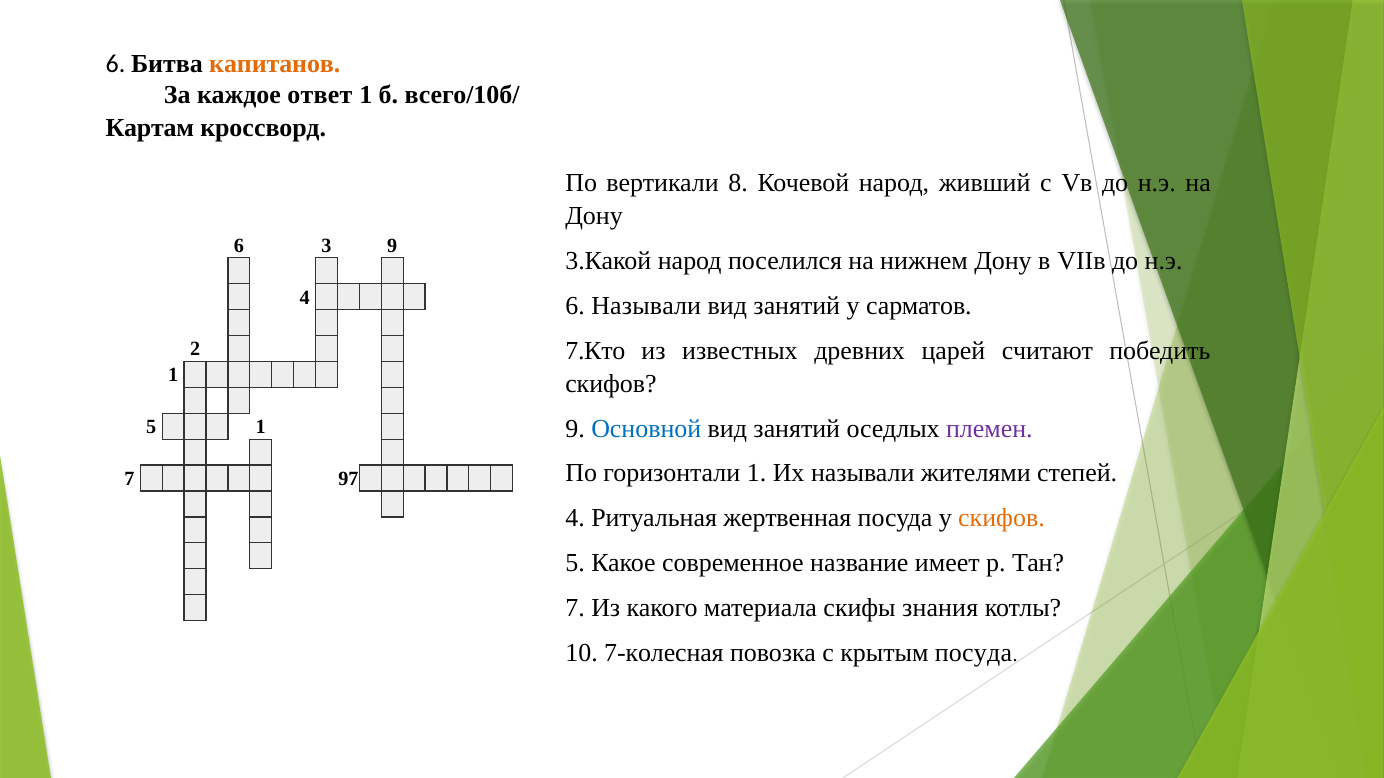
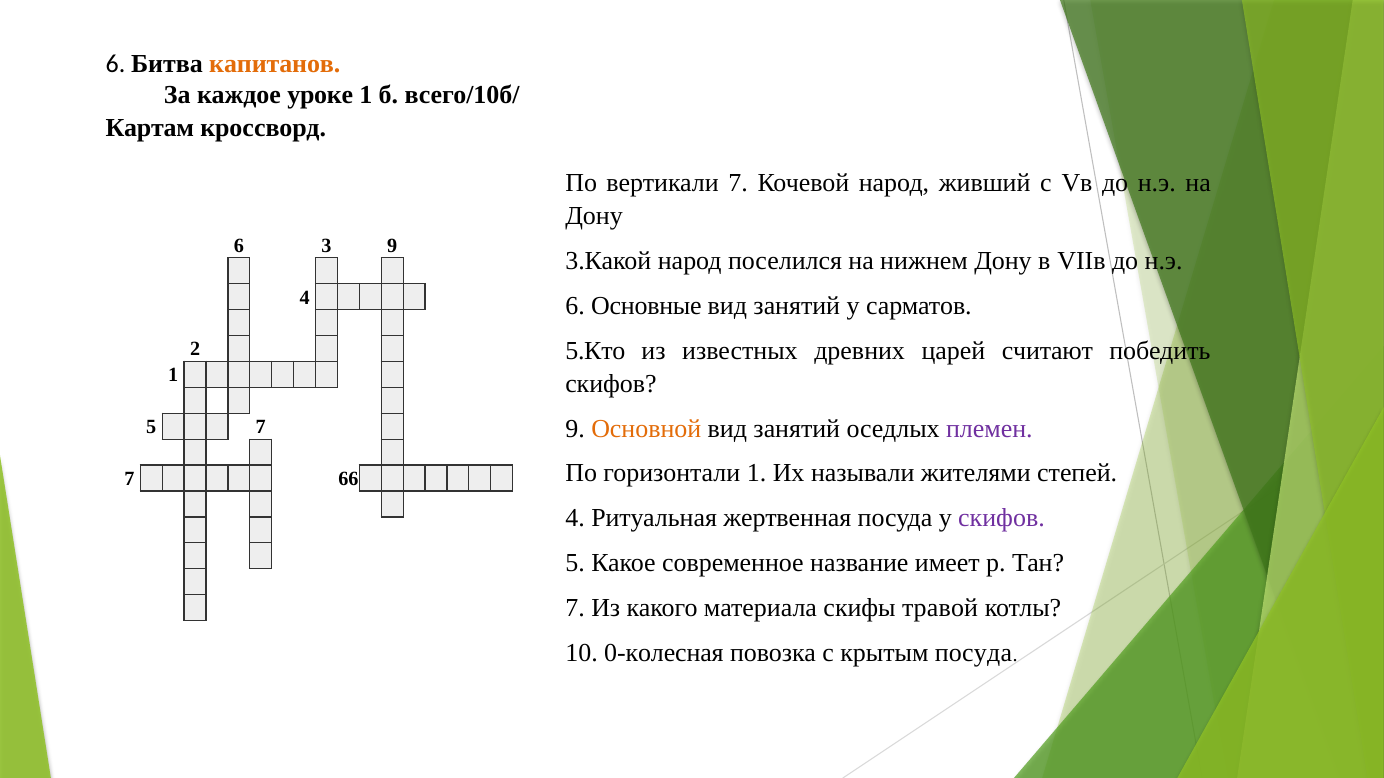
ответ: ответ -> уроке
вертикали 8: 8 -> 7
6 Называли: Называли -> Основные
7.Кто: 7.Кто -> 5.Кто
Основной colour: blue -> orange
5 1: 1 -> 7
97: 97 -> 66
скифов at (1001, 518) colour: orange -> purple
знания: знания -> травой
7-колесная: 7-колесная -> 0-колесная
